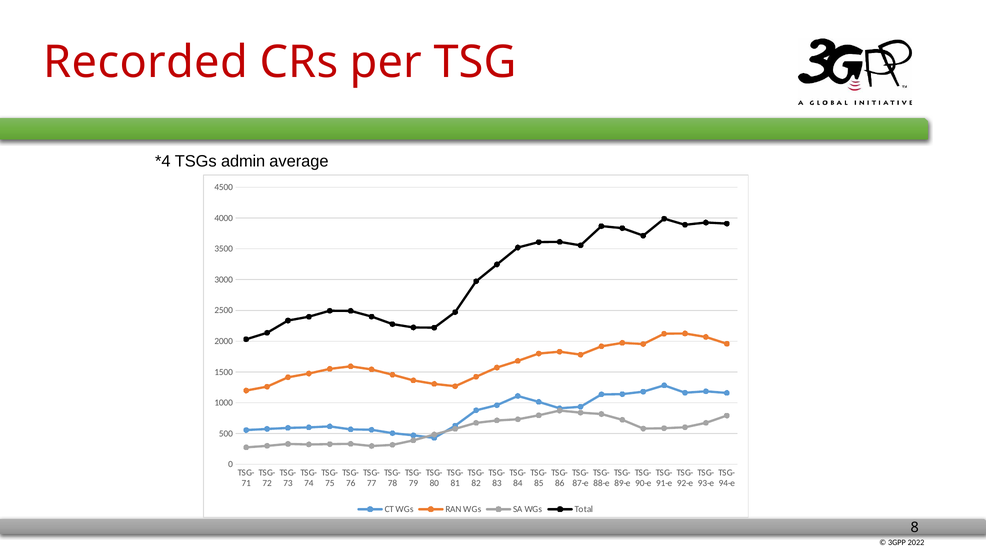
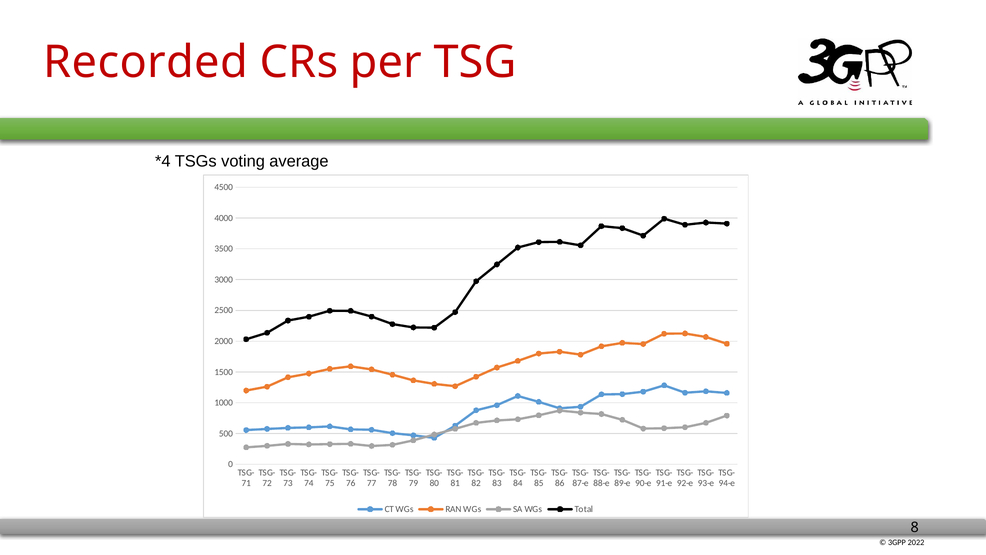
admin: admin -> voting
